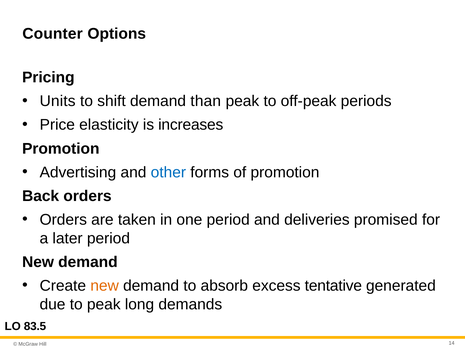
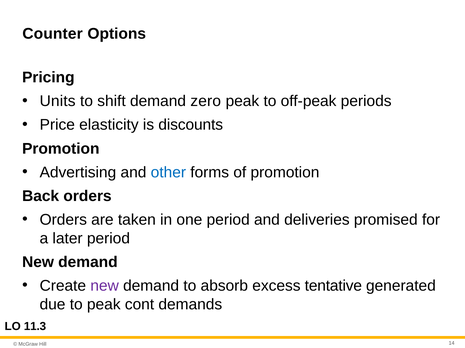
than: than -> zero
increases: increases -> discounts
new at (105, 286) colour: orange -> purple
long: long -> cont
83.5: 83.5 -> 11.3
